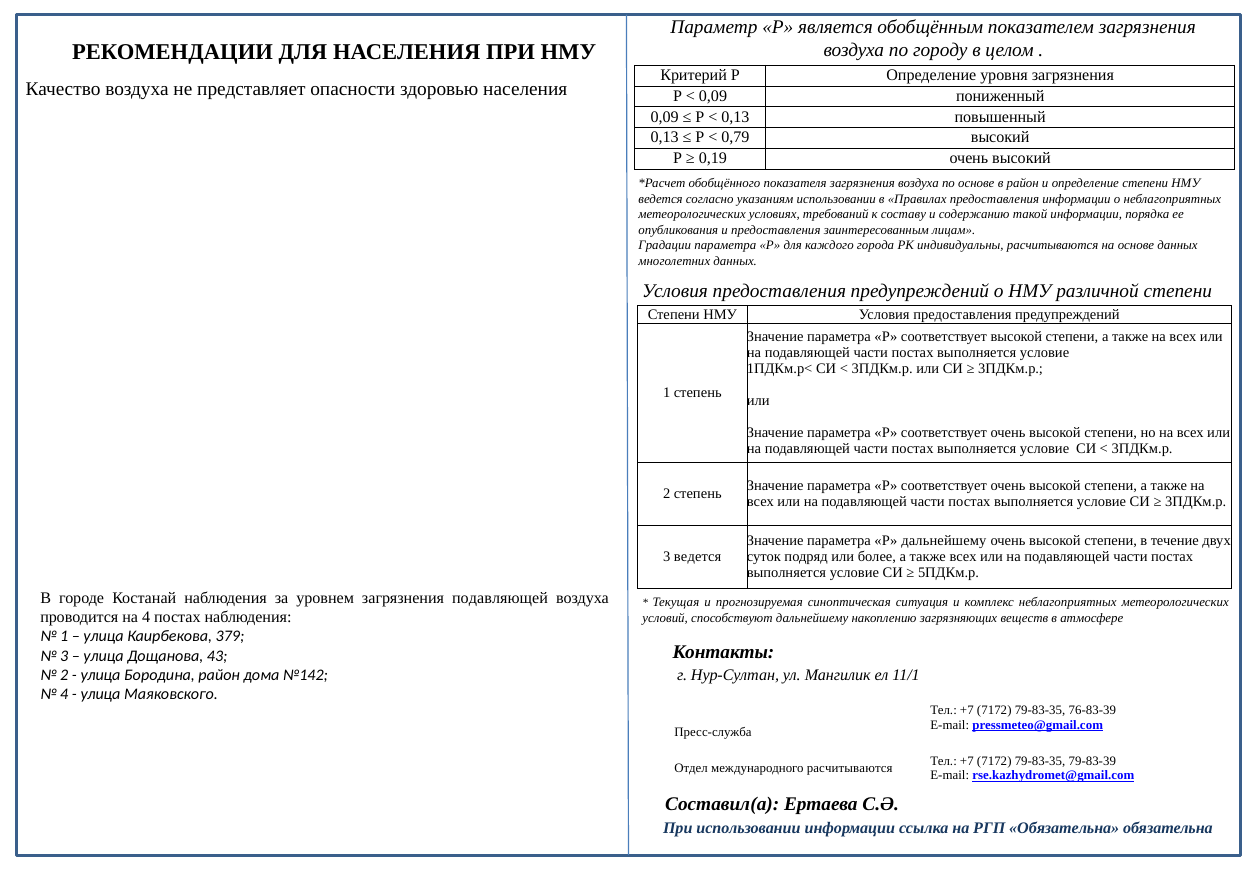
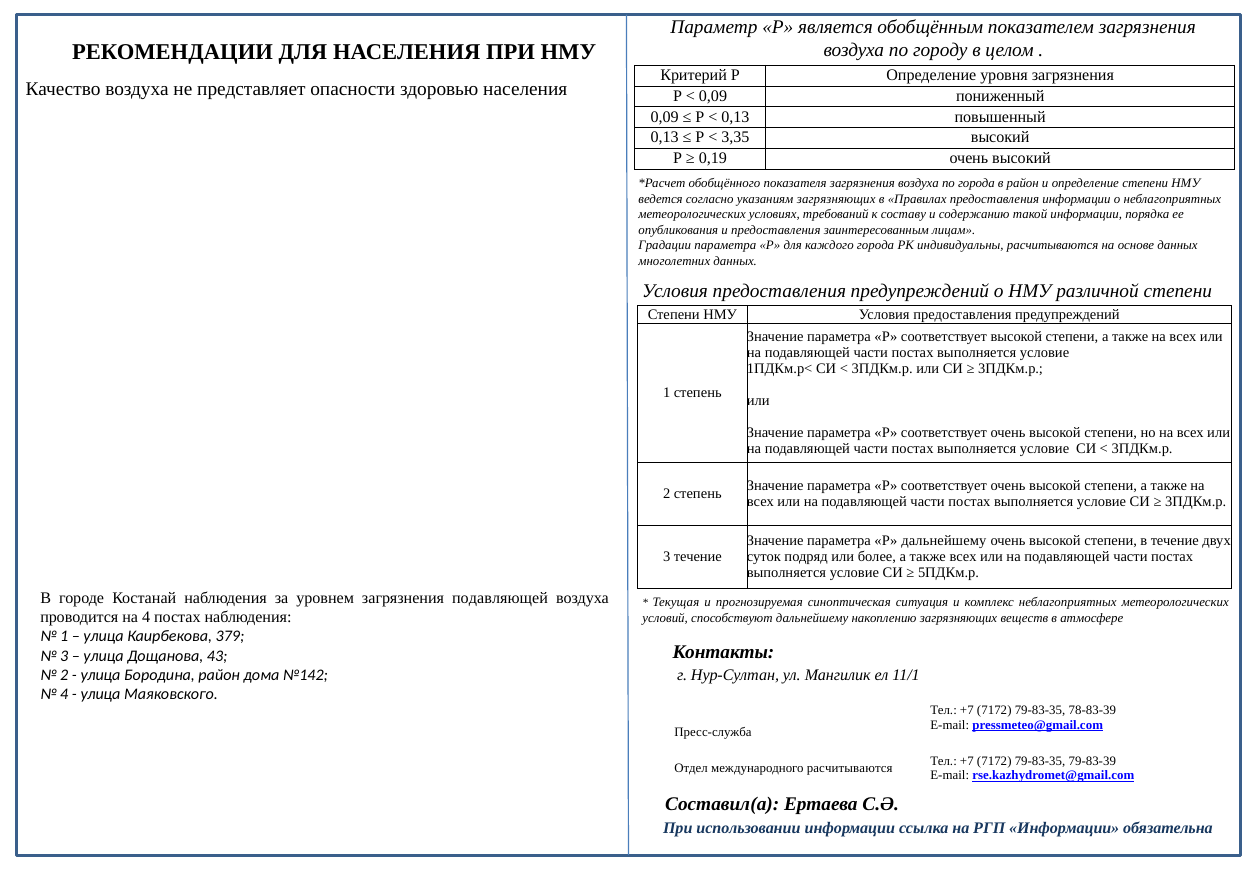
0,79: 0,79 -> 3,35
по основе: основе -> города
указаниям использовании: использовании -> загрязняющих
3 ведется: ведется -> течение
76-83-39: 76-83-39 -> 78-83-39
РГП Обязательна: Обязательна -> Информации
